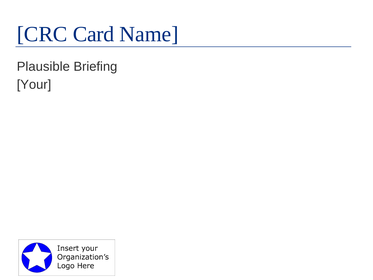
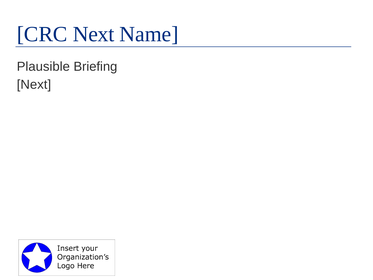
CRC Card: Card -> Next
Your at (34, 85): Your -> Next
